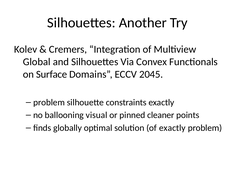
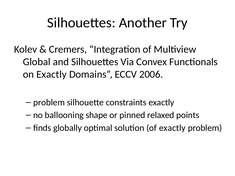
on Surface: Surface -> Exactly
2045: 2045 -> 2006
visual: visual -> shape
cleaner: cleaner -> relaxed
